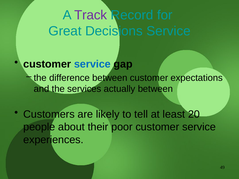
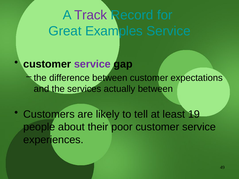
Decisions: Decisions -> Examples
service at (92, 64) colour: blue -> purple
20: 20 -> 19
